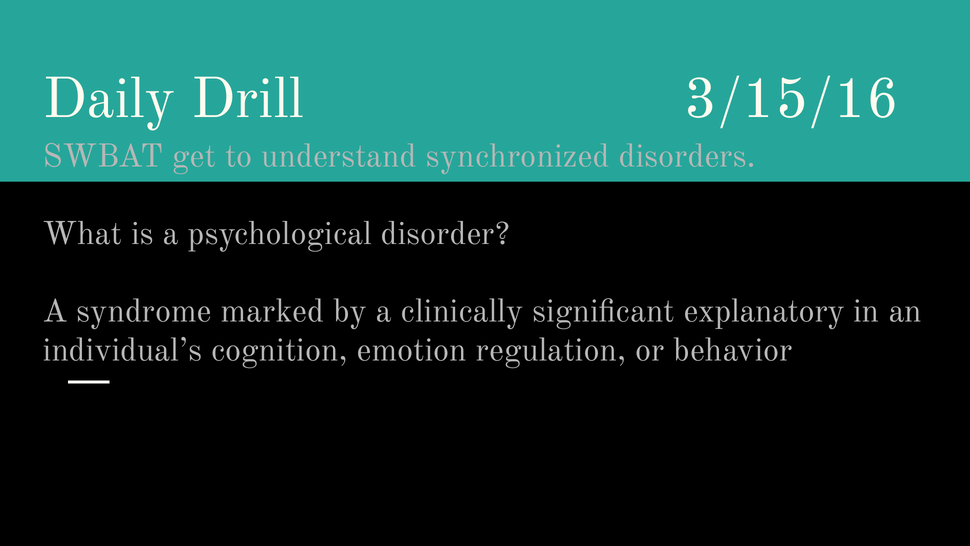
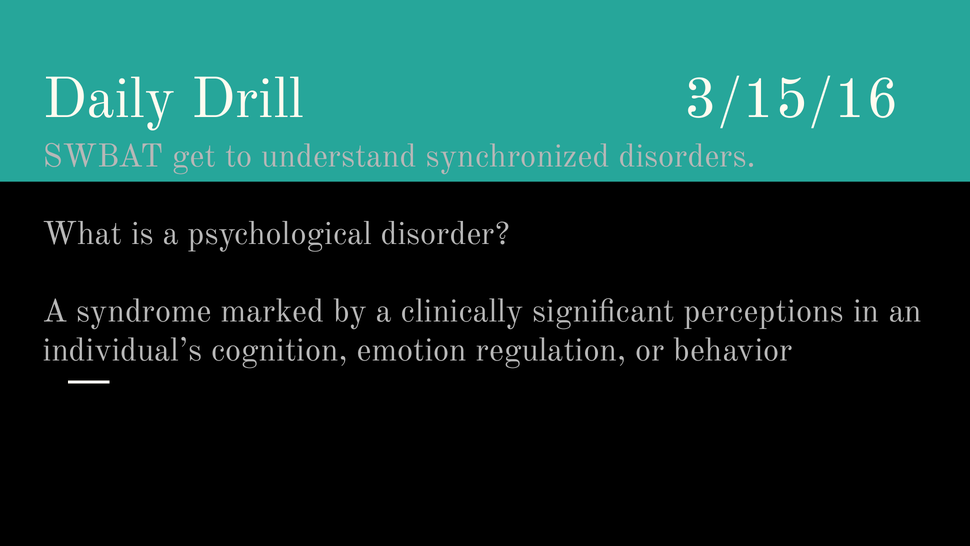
explanatory: explanatory -> perceptions
